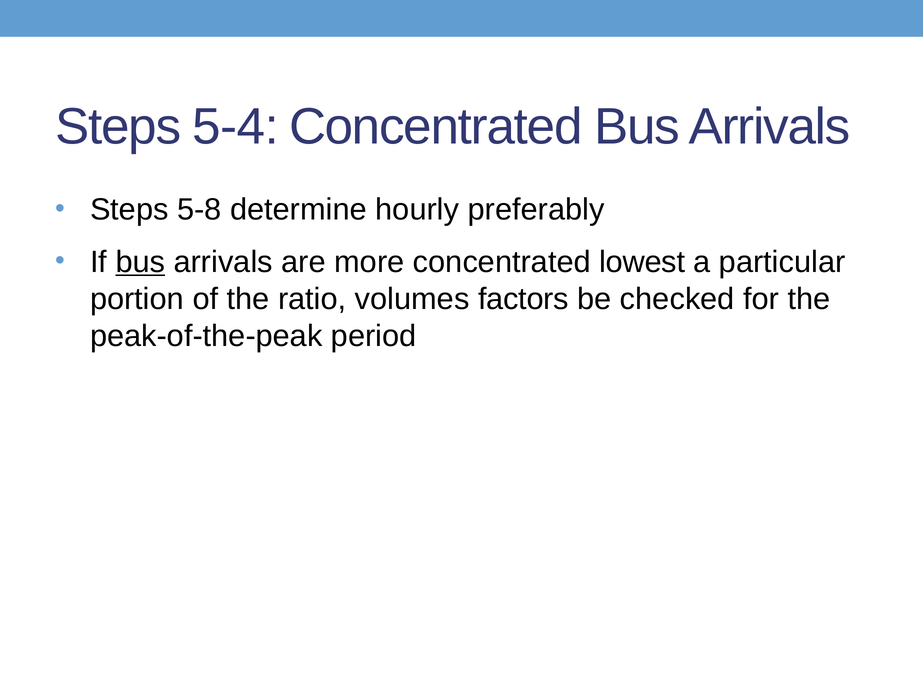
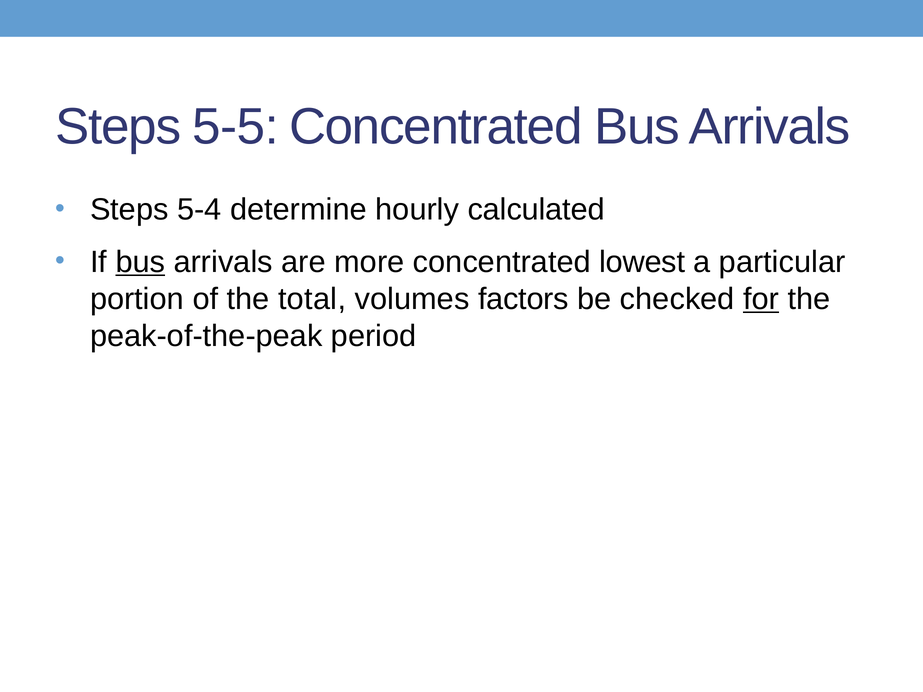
5-4: 5-4 -> 5-5
5-8: 5-8 -> 5-4
preferably: preferably -> calculated
ratio: ratio -> total
for underline: none -> present
